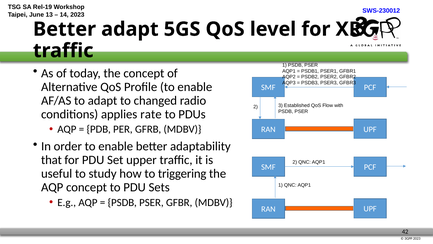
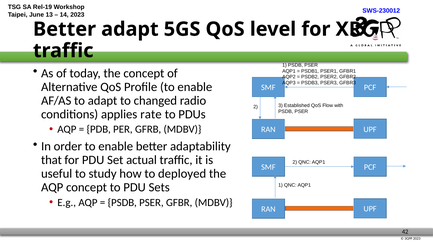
upper: upper -> actual
triggering: triggering -> deployed
